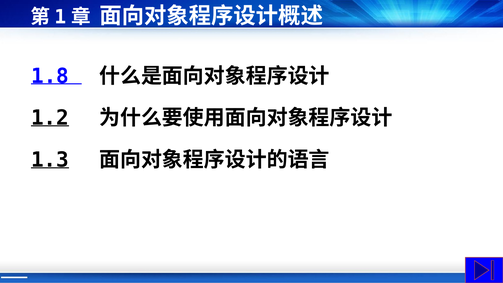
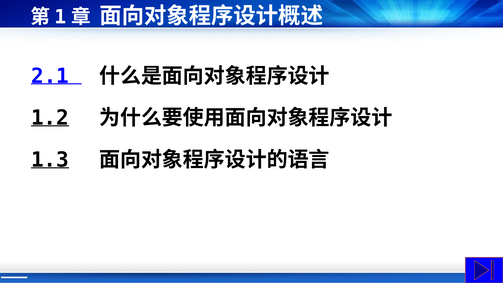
1.8: 1.8 -> 2.1
